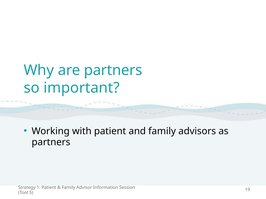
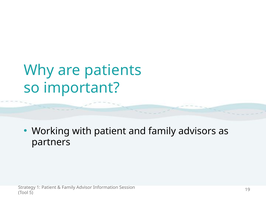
are partners: partners -> patients
